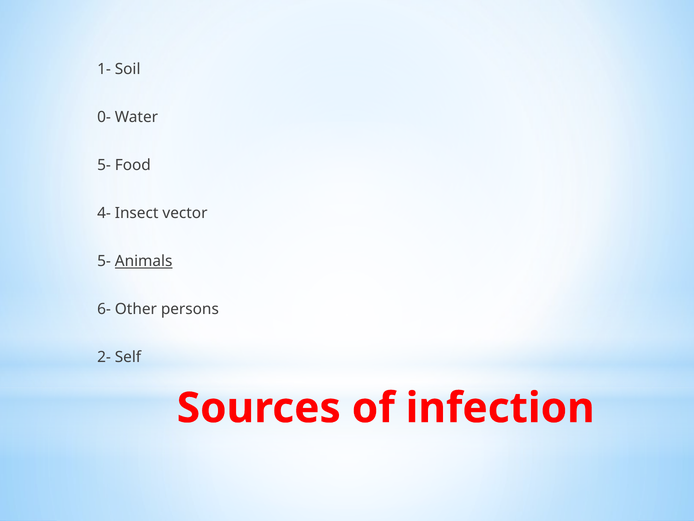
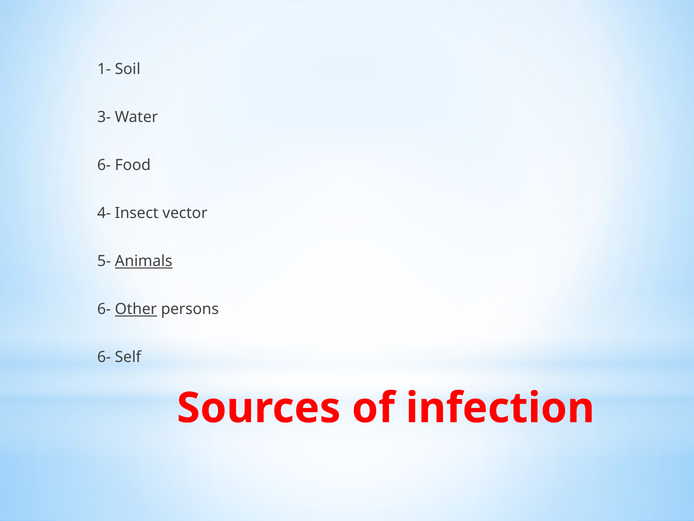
0-: 0- -> 3-
5- at (104, 165): 5- -> 6-
Other underline: none -> present
2- at (104, 357): 2- -> 6-
